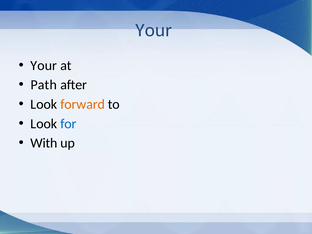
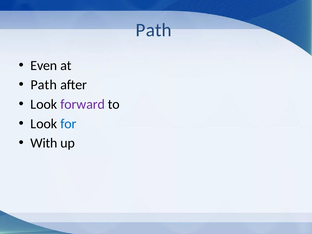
Your at (154, 30): Your -> Path
Your at (44, 65): Your -> Even
forward colour: orange -> purple
